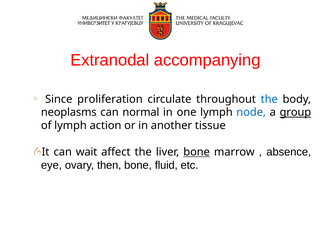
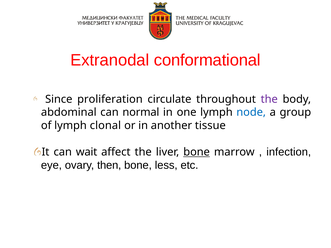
accompanying: accompanying -> conformational
the at (269, 99) colour: blue -> purple
neoplasms: neoplasms -> abdominal
group underline: present -> none
action: action -> clonal
absence: absence -> infection
fluid: fluid -> less
